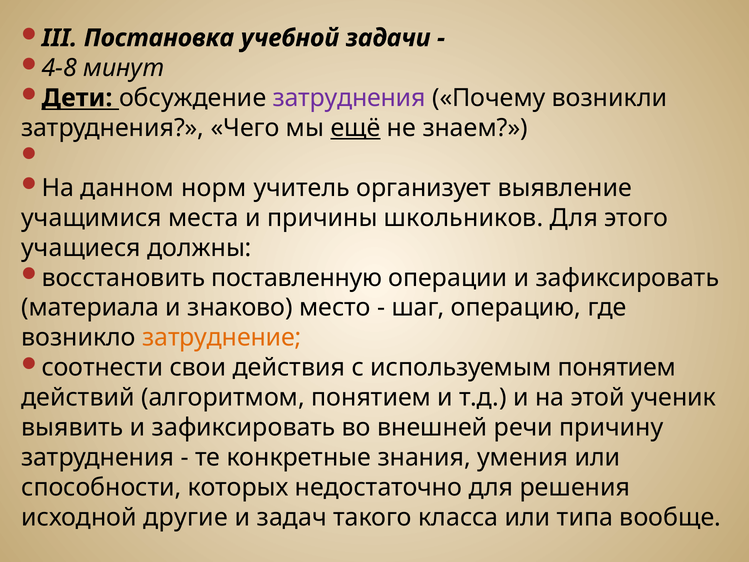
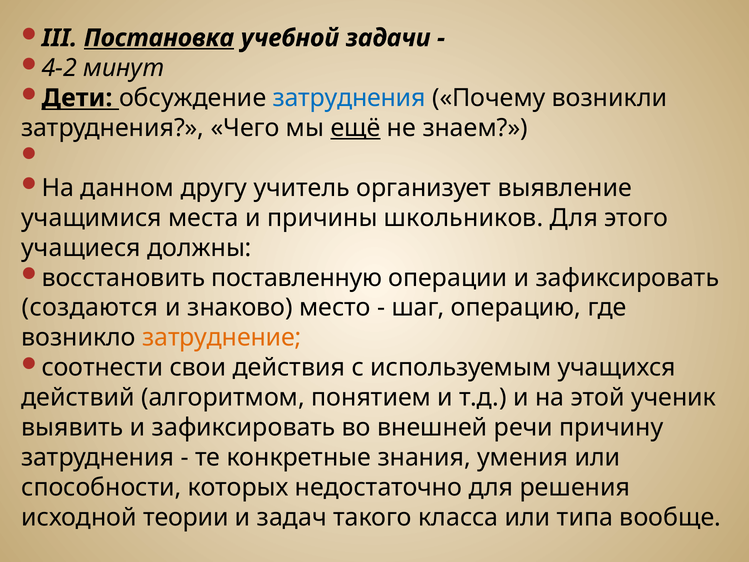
Постановка underline: none -> present
4-8: 4-8 -> 4-2
затруднения at (349, 98) colour: purple -> blue
норм: норм -> другу
материала: материала -> создаются
используемым понятием: понятием -> учащихся
другие: другие -> теории
